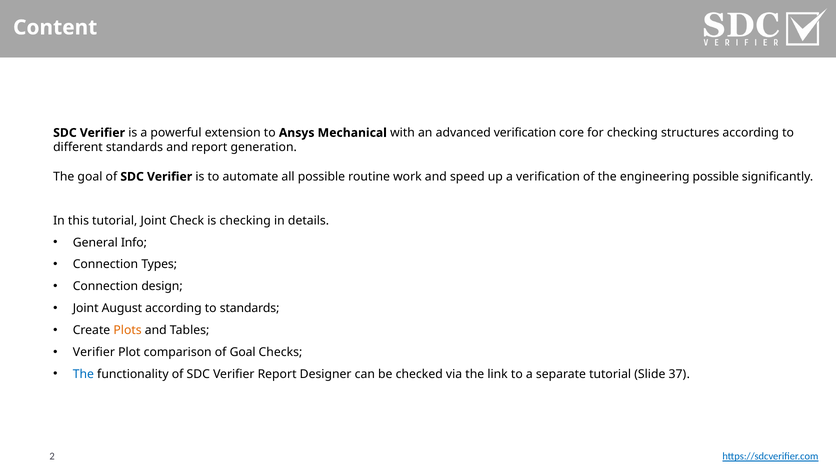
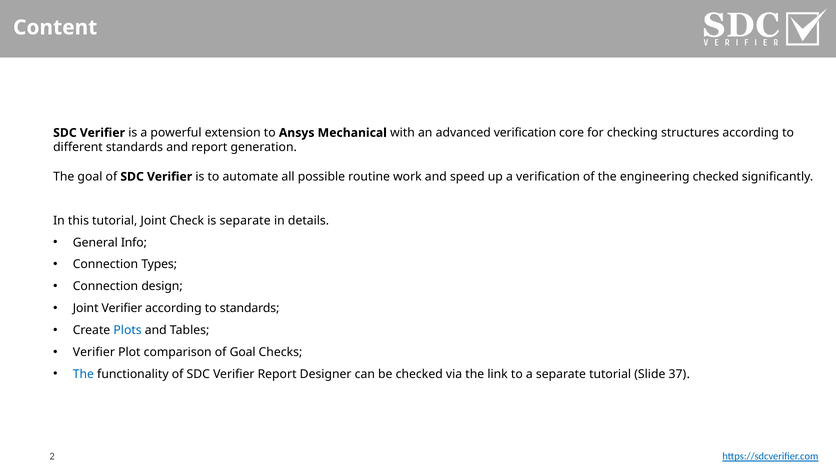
engineering possible: possible -> checked
is checking: checking -> separate
Joint August: August -> Verifier
Plots colour: orange -> blue
